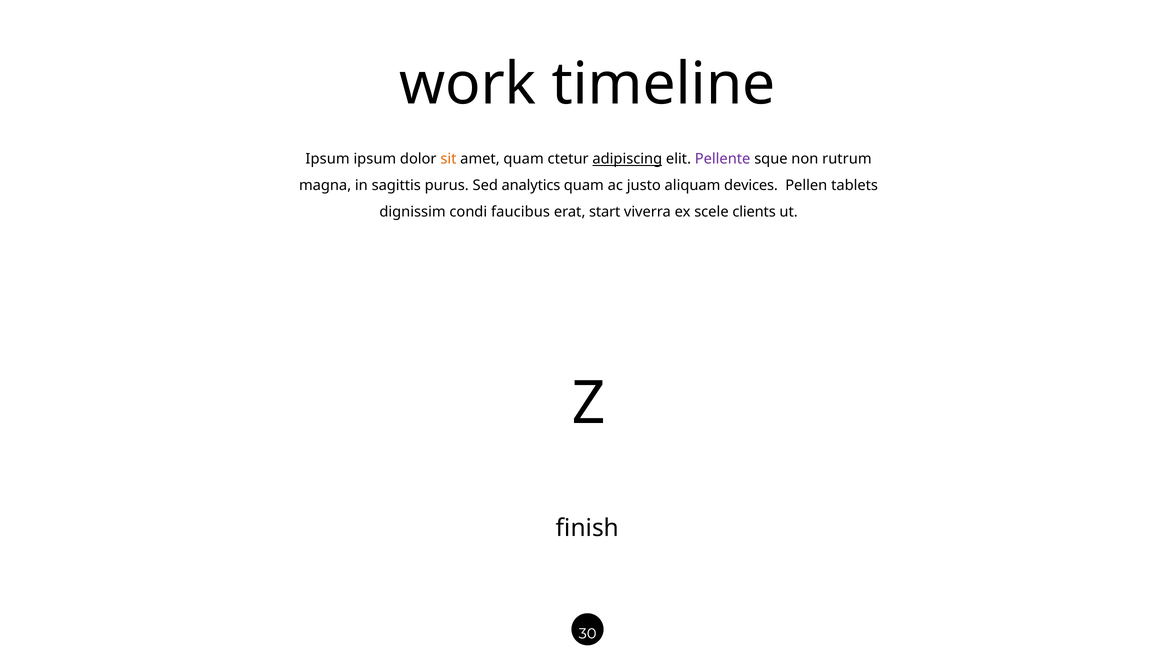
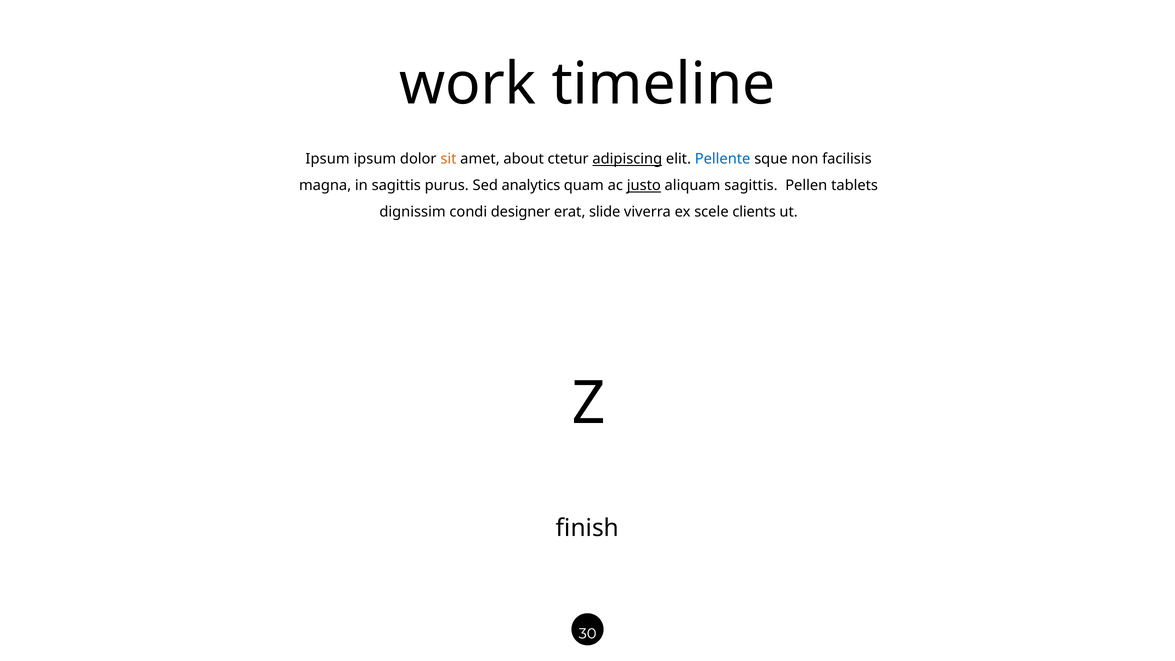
amet quam: quam -> about
Pellente colour: purple -> blue
rutrum: rutrum -> facilisis
justo underline: none -> present
aliquam devices: devices -> sagittis
faucibus: faucibus -> designer
start: start -> slide
